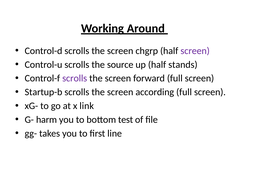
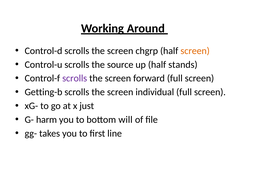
screen at (195, 51) colour: purple -> orange
Startup-b: Startup-b -> Getting-b
according: according -> individual
link: link -> just
test: test -> will
